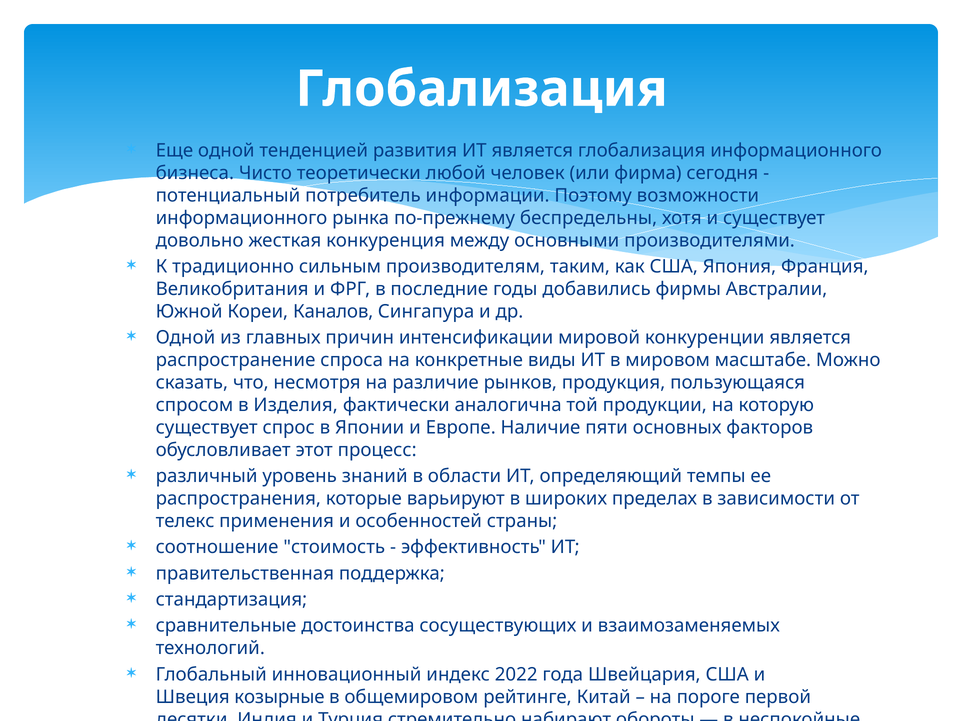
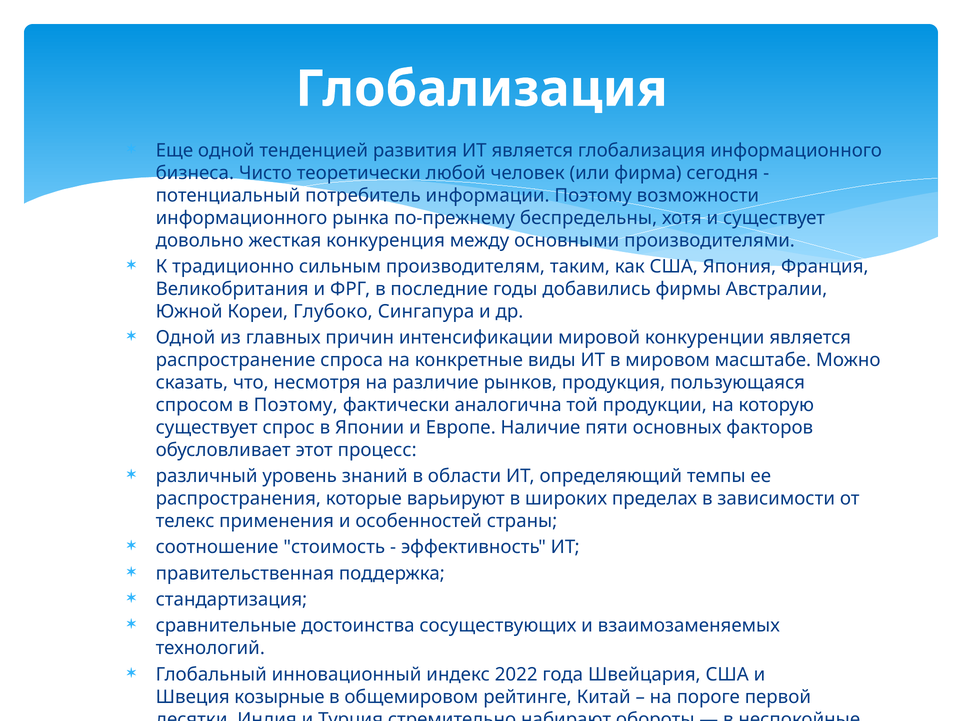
Каналов: Каналов -> Глубоко
в Изделия: Изделия -> Поэтому
